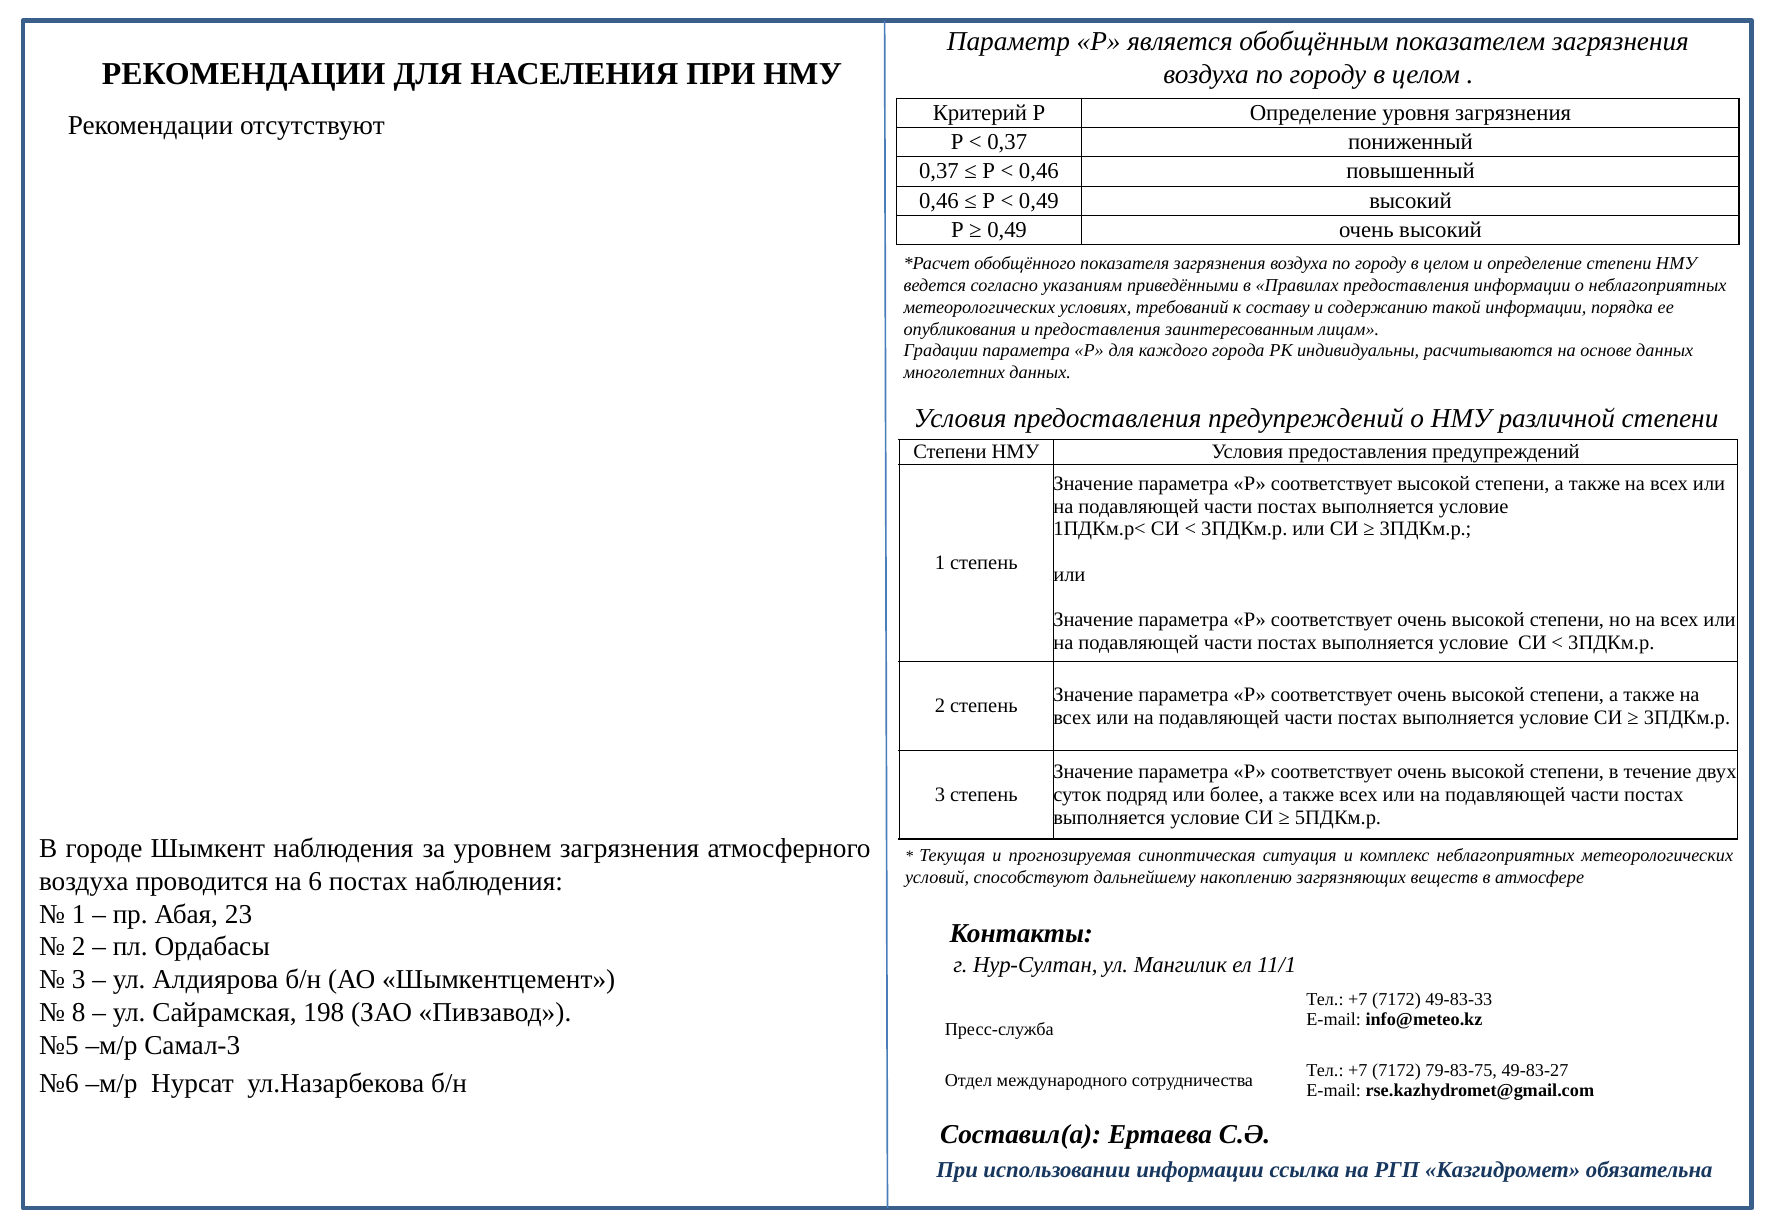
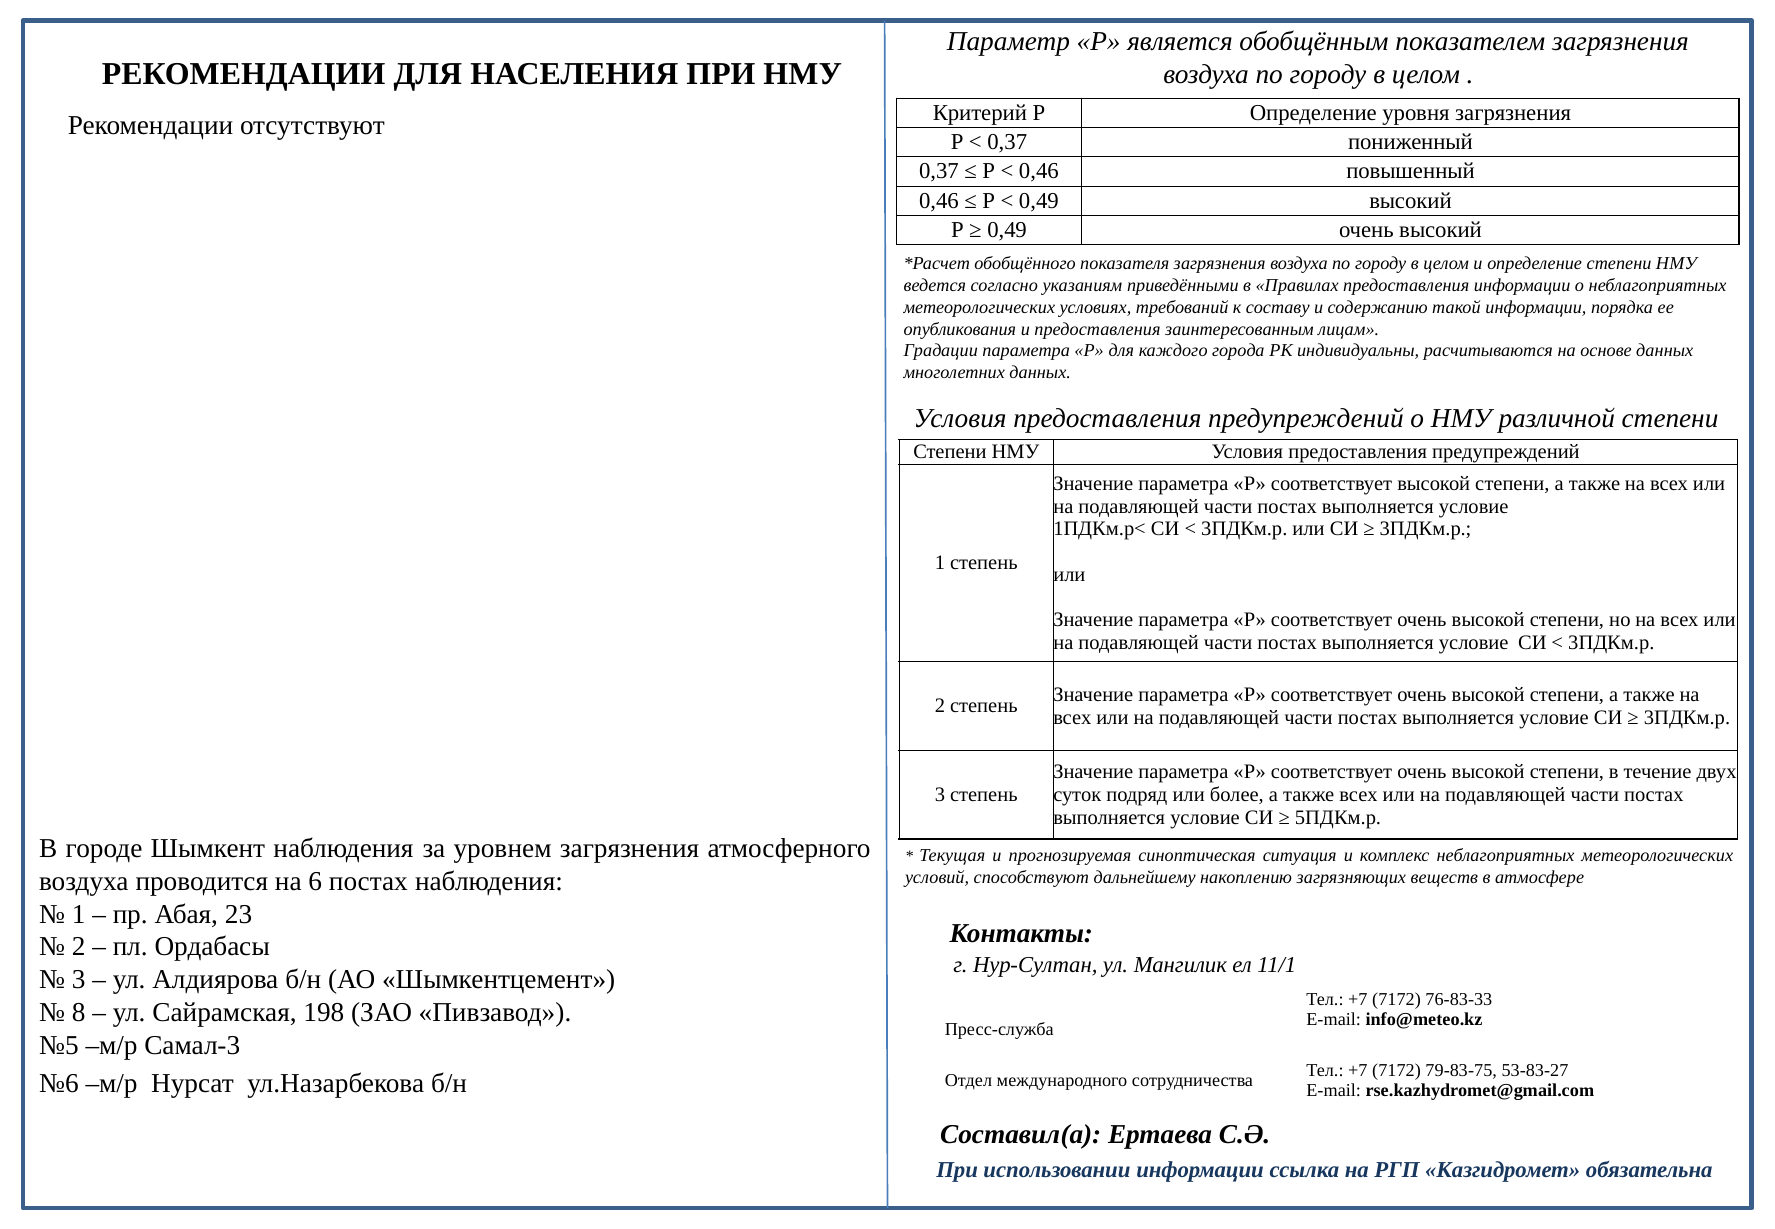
49-83-33: 49-83-33 -> 76-83-33
49-83-27: 49-83-27 -> 53-83-27
